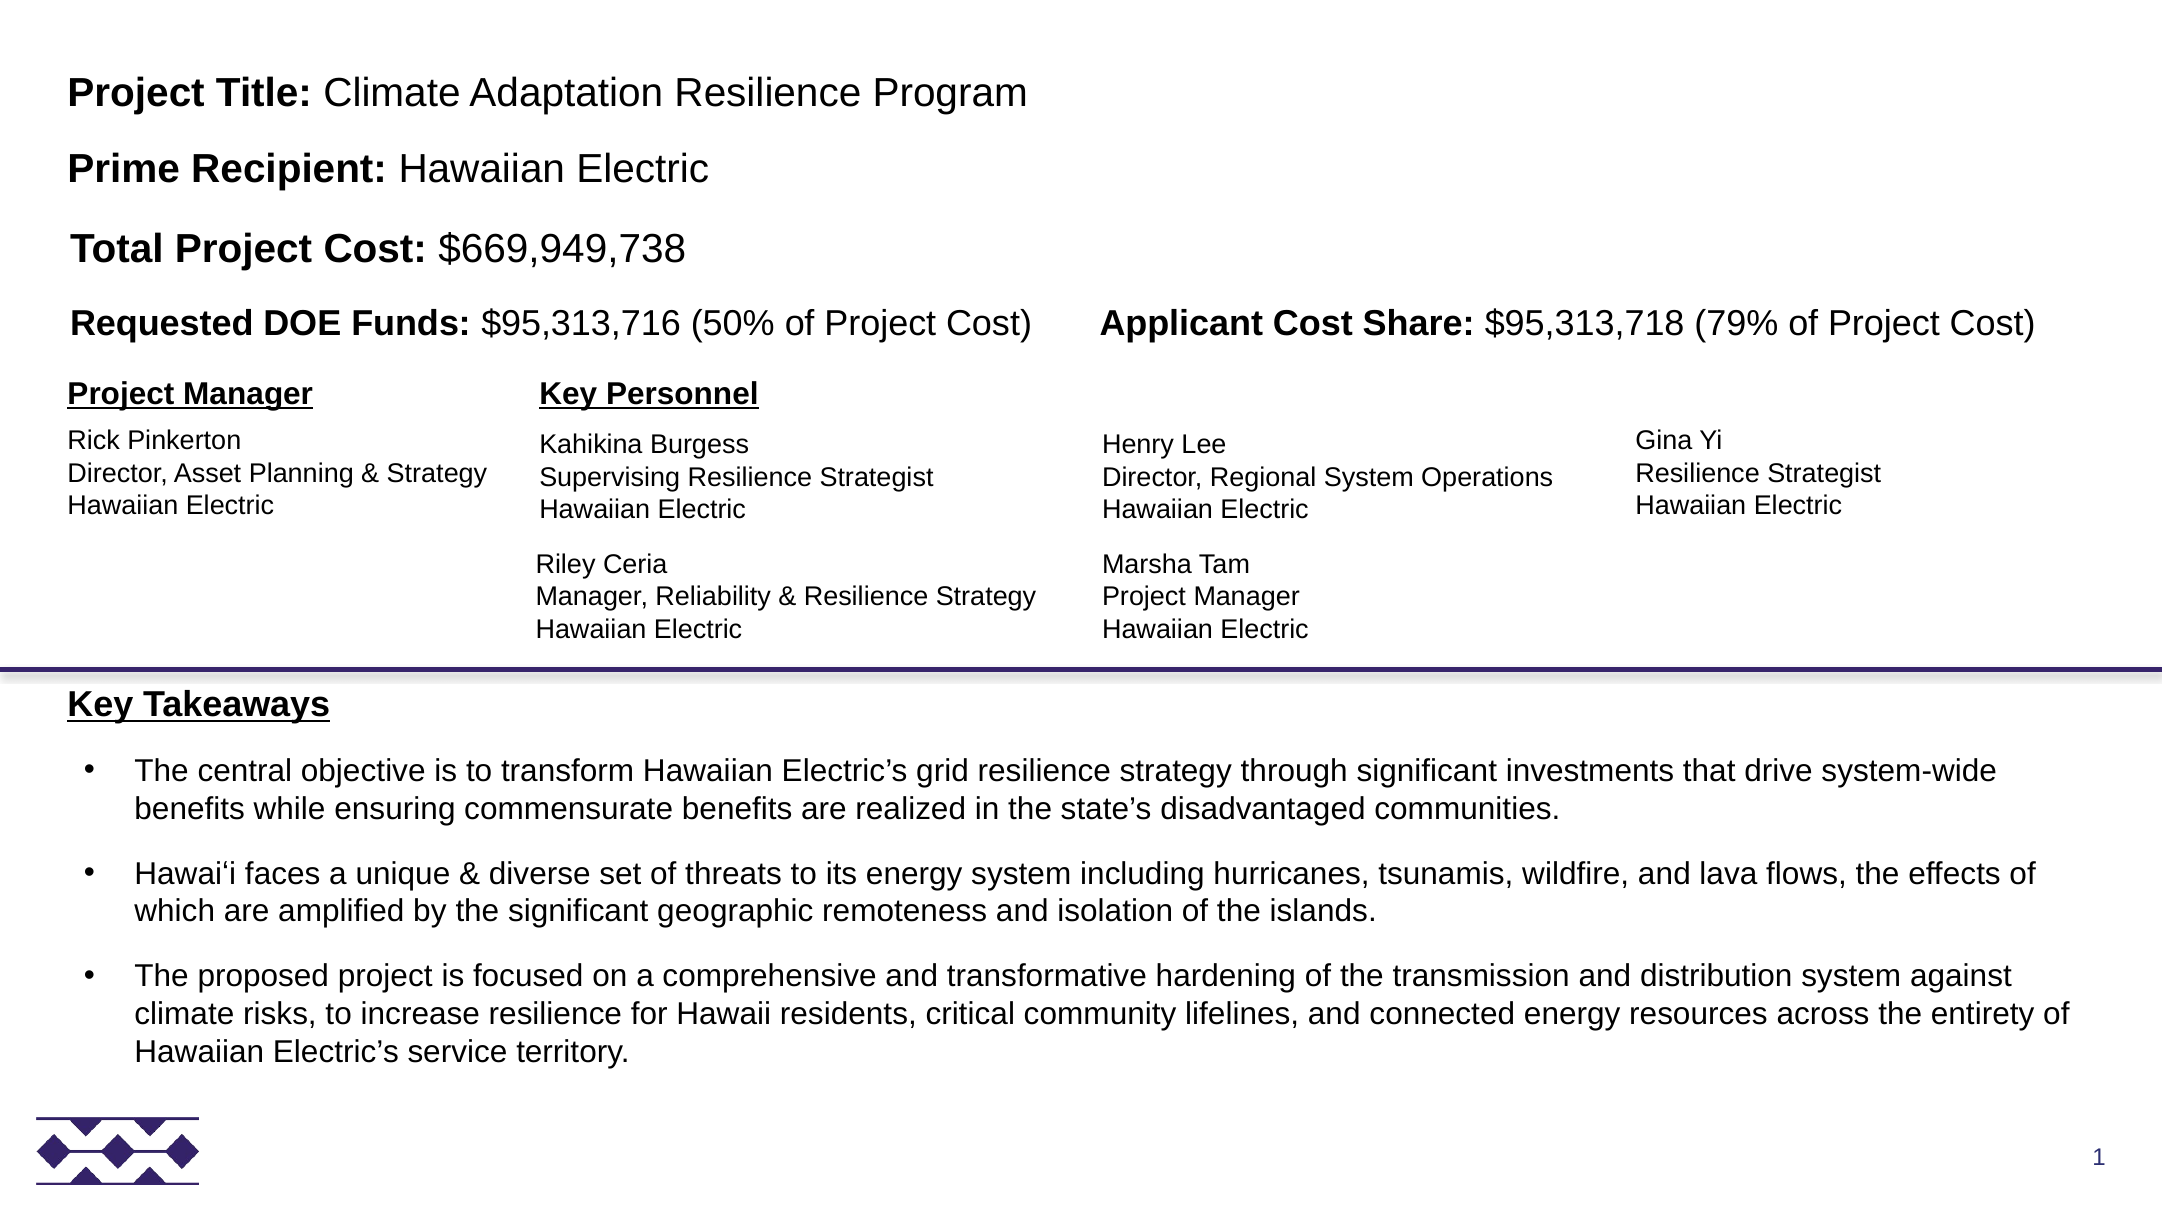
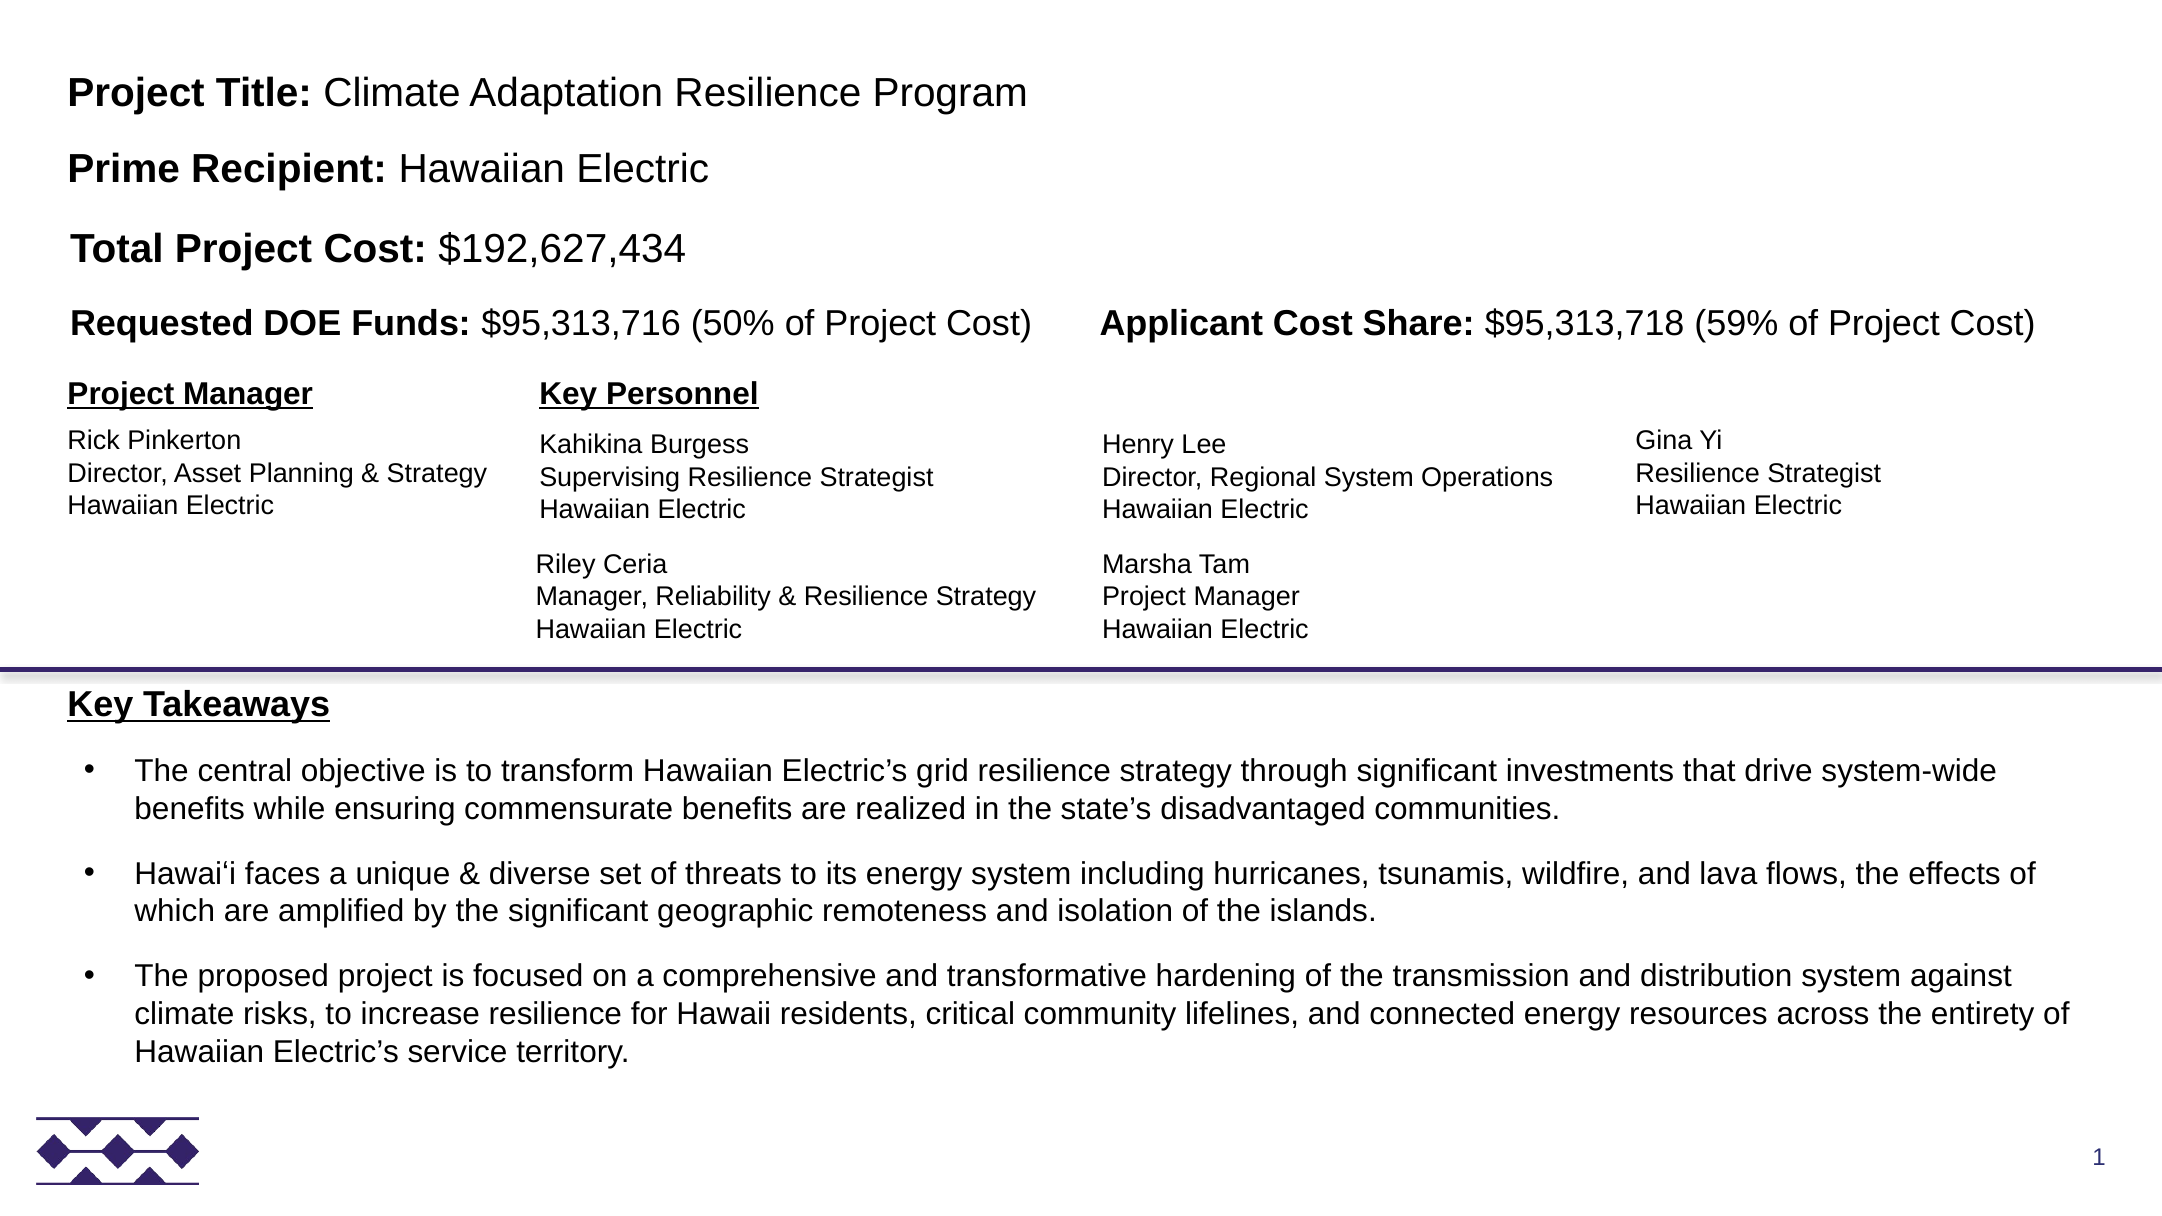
$669,949,738: $669,949,738 -> $192,627,434
79%: 79% -> 59%
